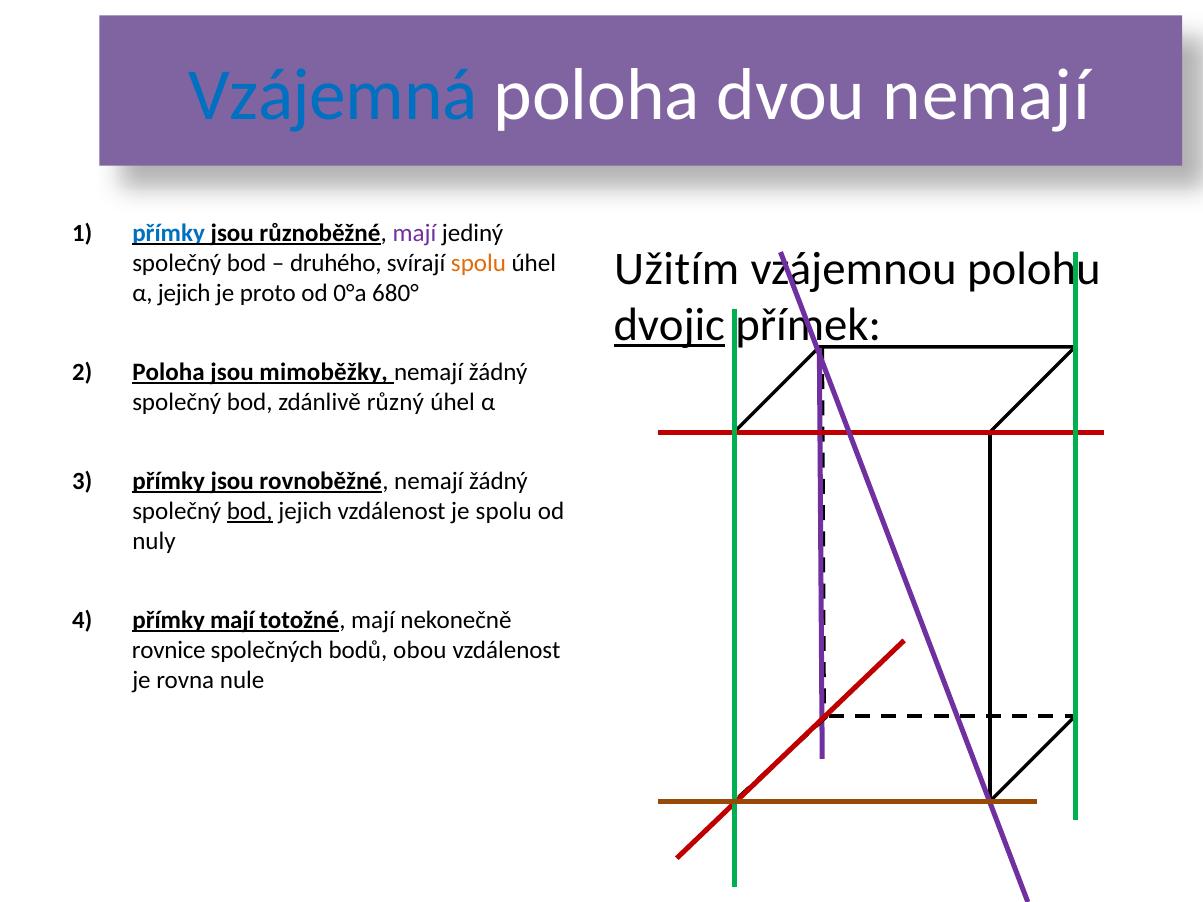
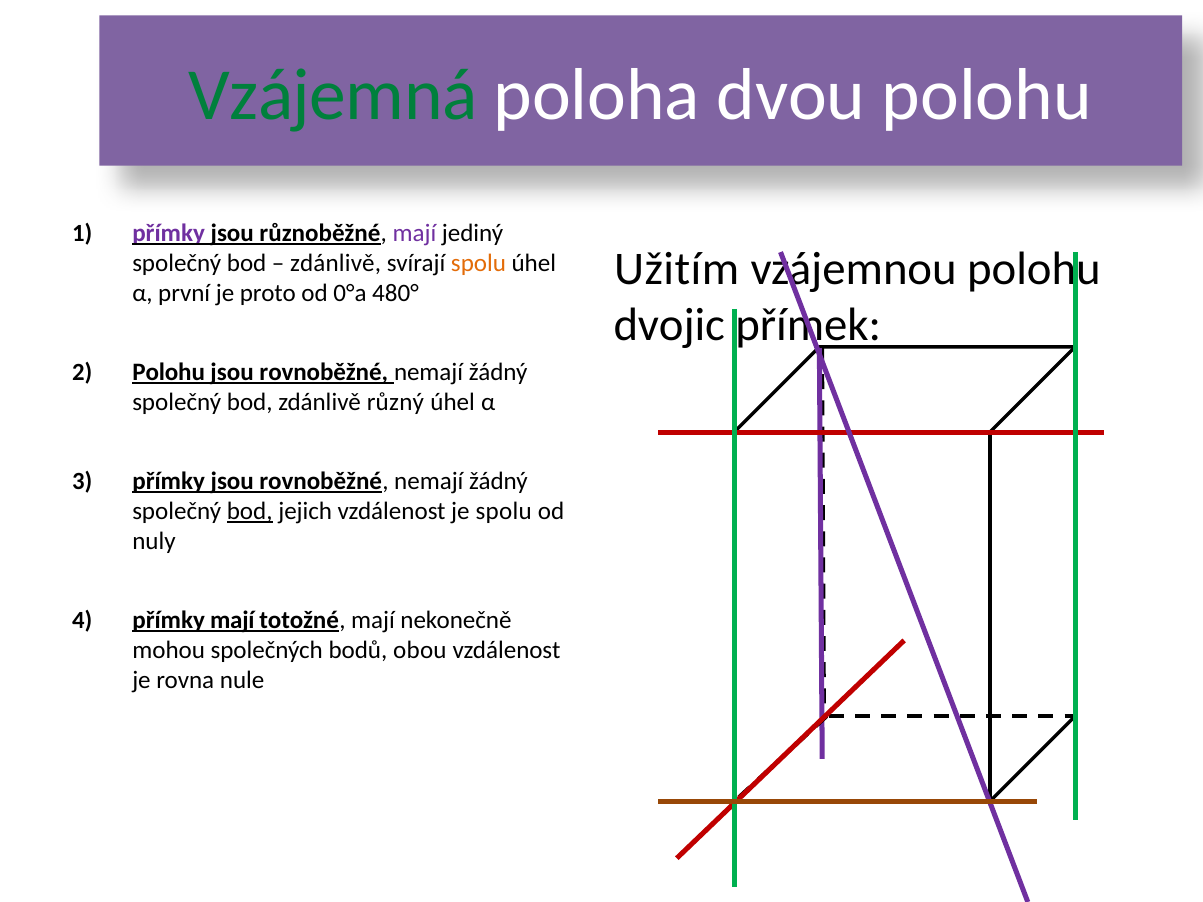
Vzájemná colour: blue -> green
dvou nemají: nemají -> polohu
přímky at (169, 233) colour: blue -> purple
druhého at (336, 263): druhého -> zdánlivě
α jejich: jejich -> první
680°: 680° -> 480°
dvojic underline: present -> none
Poloha at (169, 372): Poloha -> Polohu
mimoběžky at (324, 372): mimoběžky -> rovnoběžné
rovnice: rovnice -> mohou
